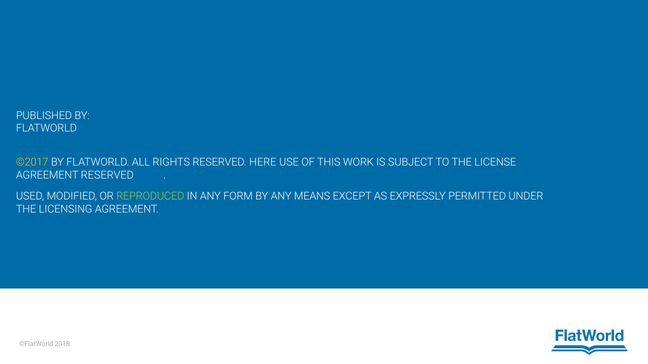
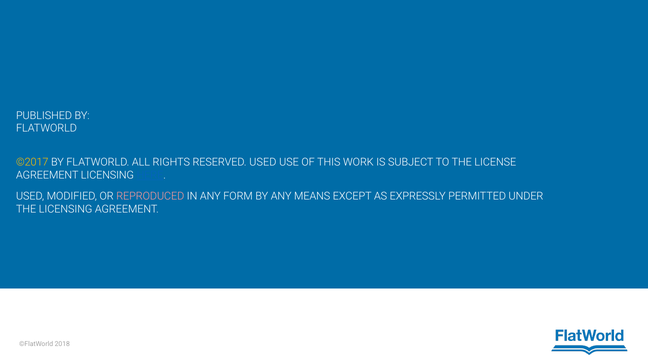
RIGHTS RESERVED HERE: HERE -> USED
AGREEMENT RESERVED: RESERVED -> LICENSING
REPRODUCED colour: light green -> pink
